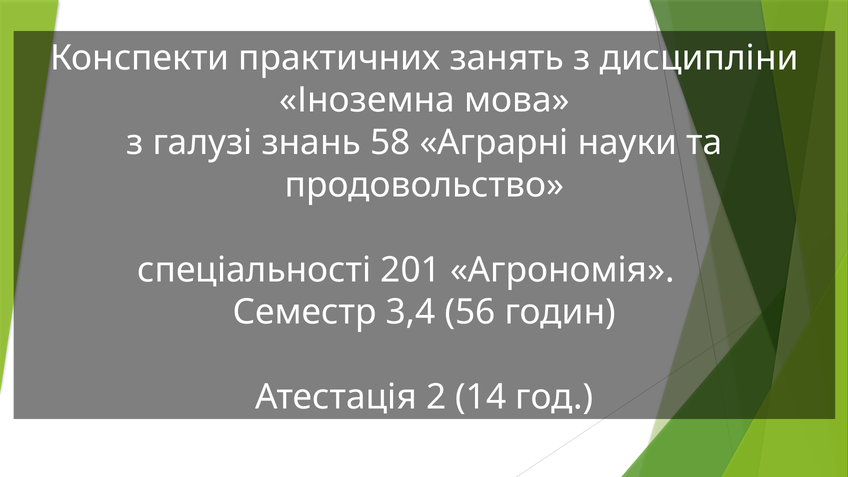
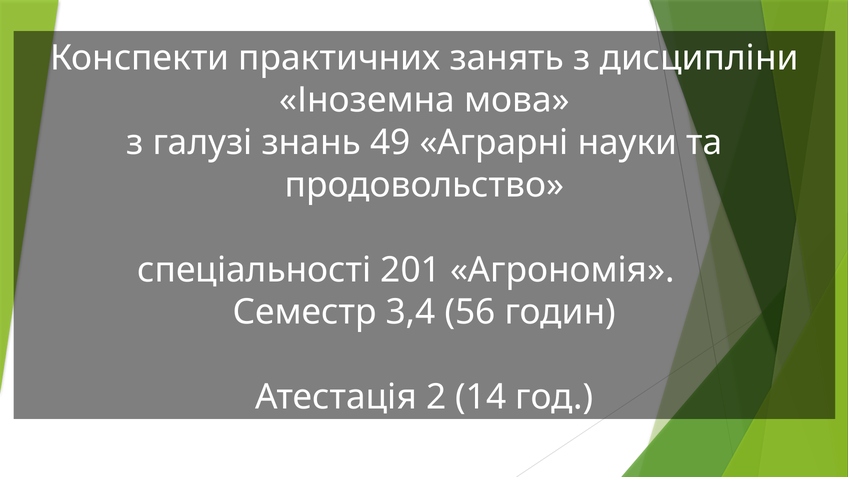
58: 58 -> 49
